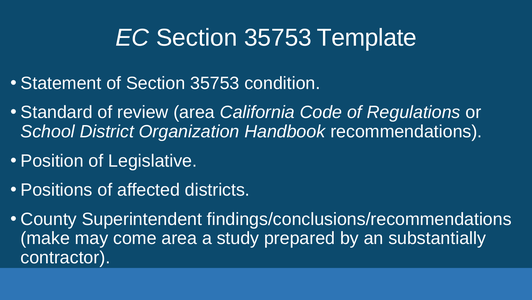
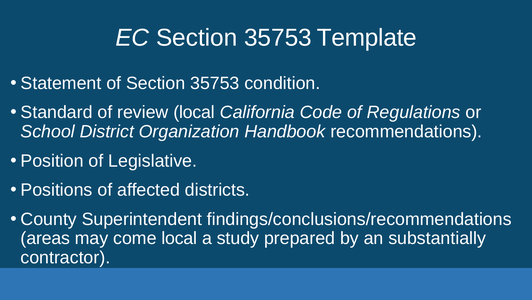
review area: area -> local
make: make -> areas
come area: area -> local
